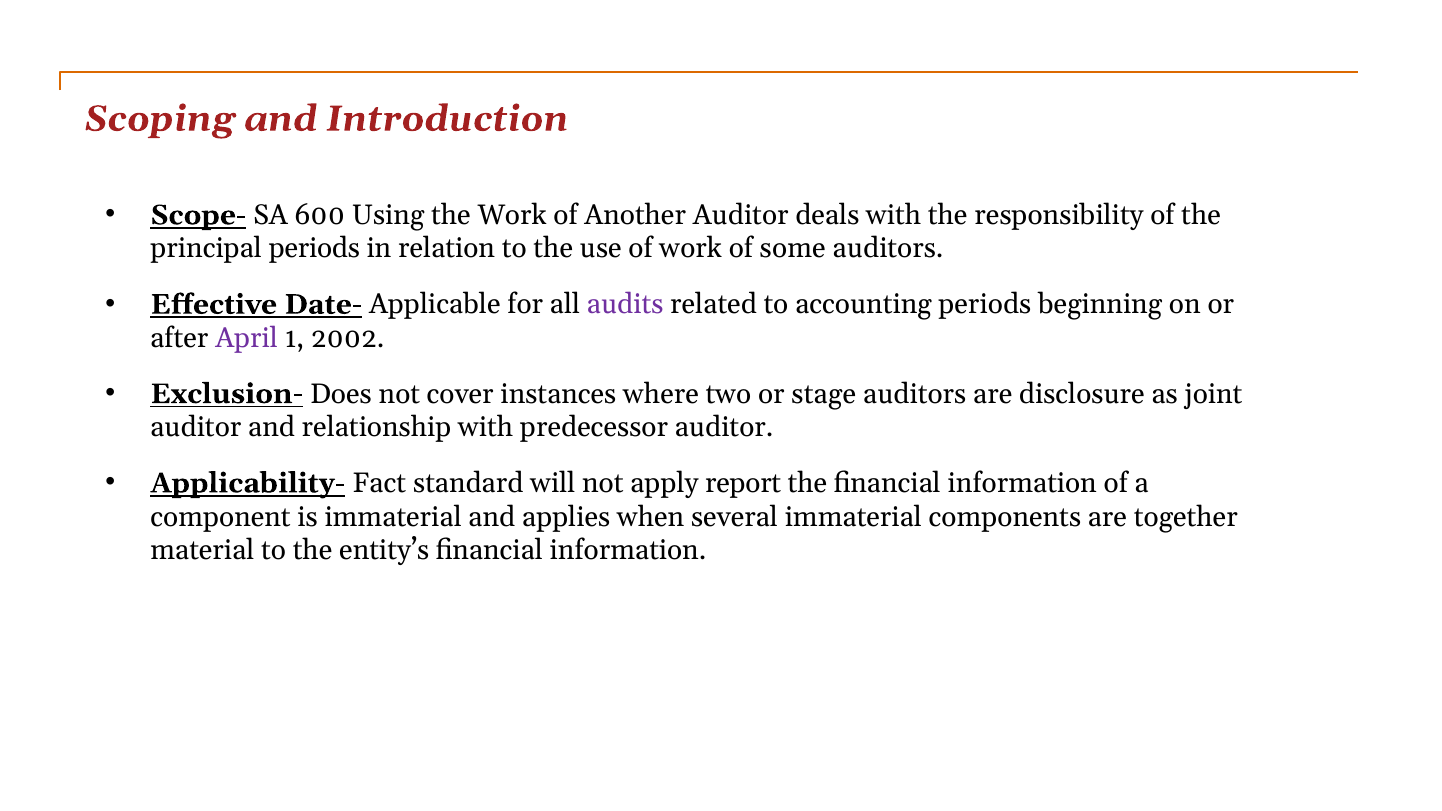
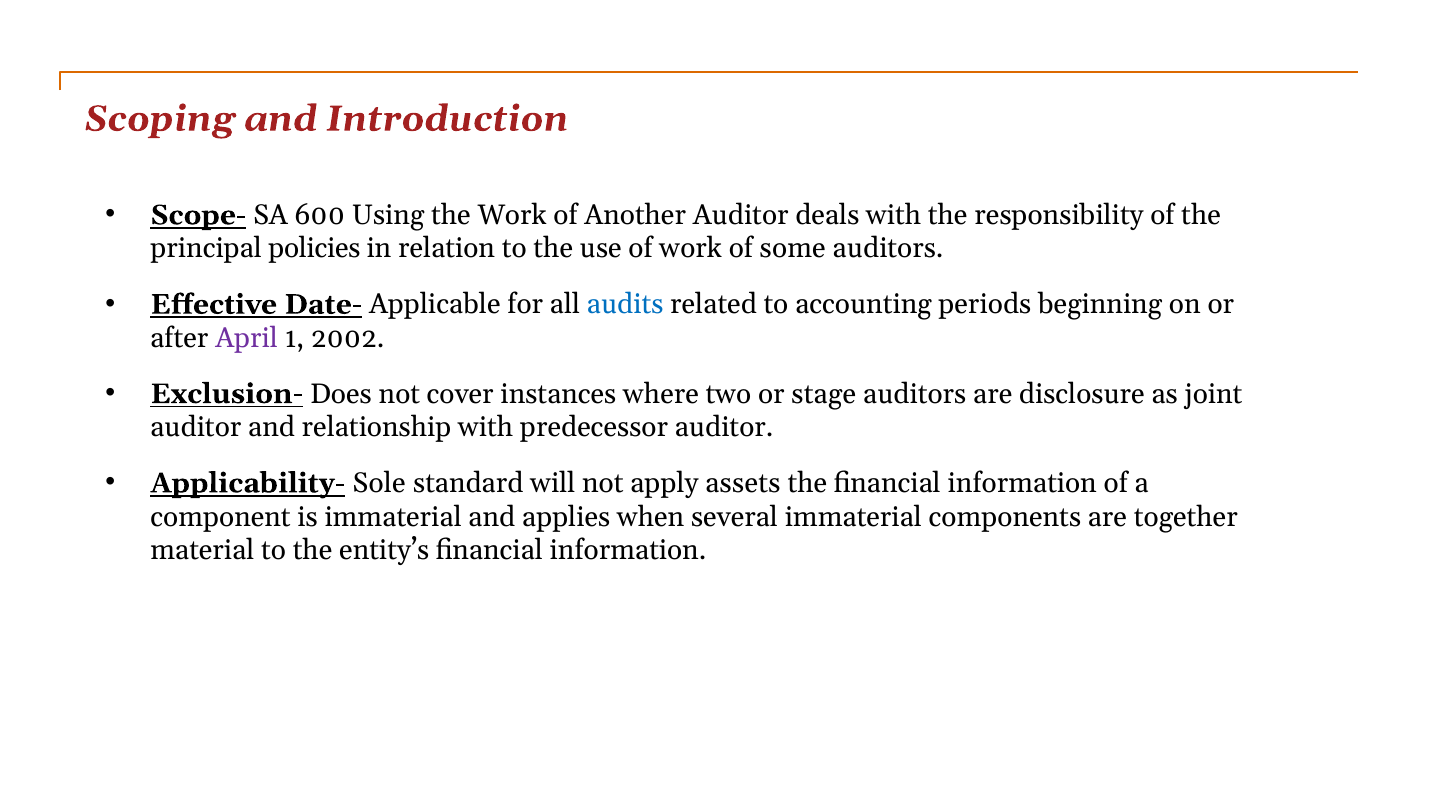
principal periods: periods -> policies
audits colour: purple -> blue
Fact: Fact -> Sole
report: report -> assets
